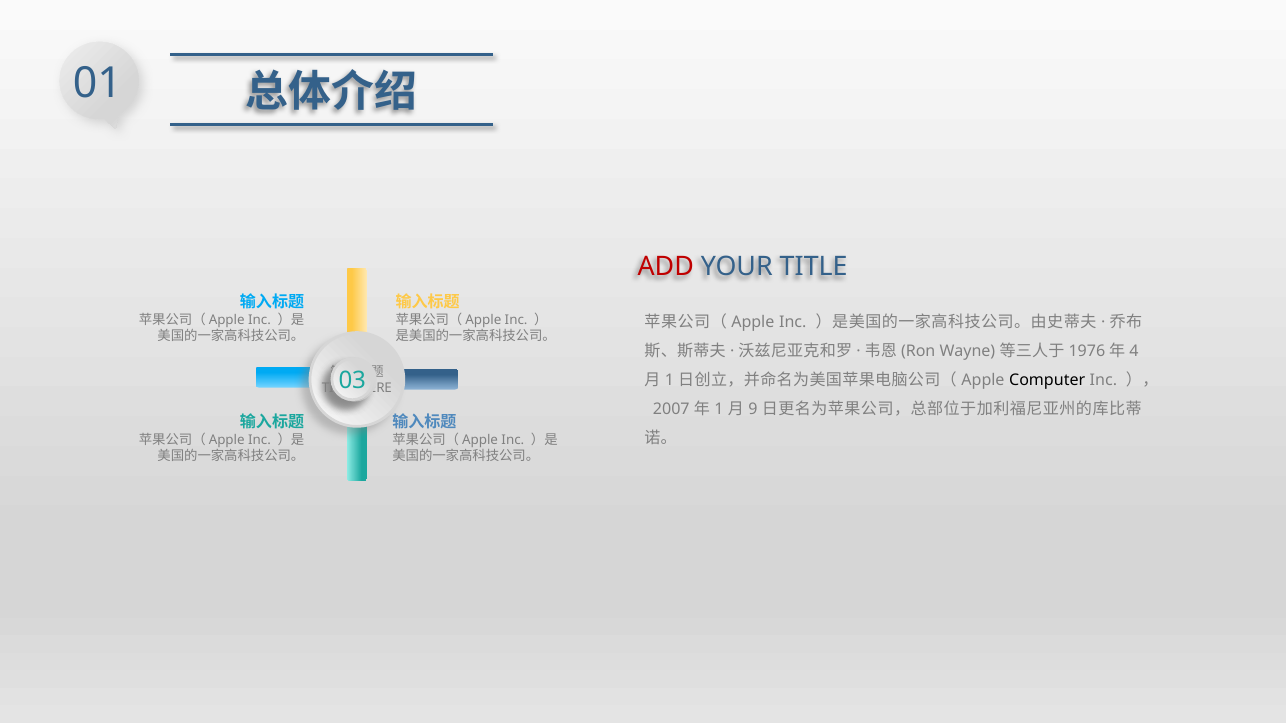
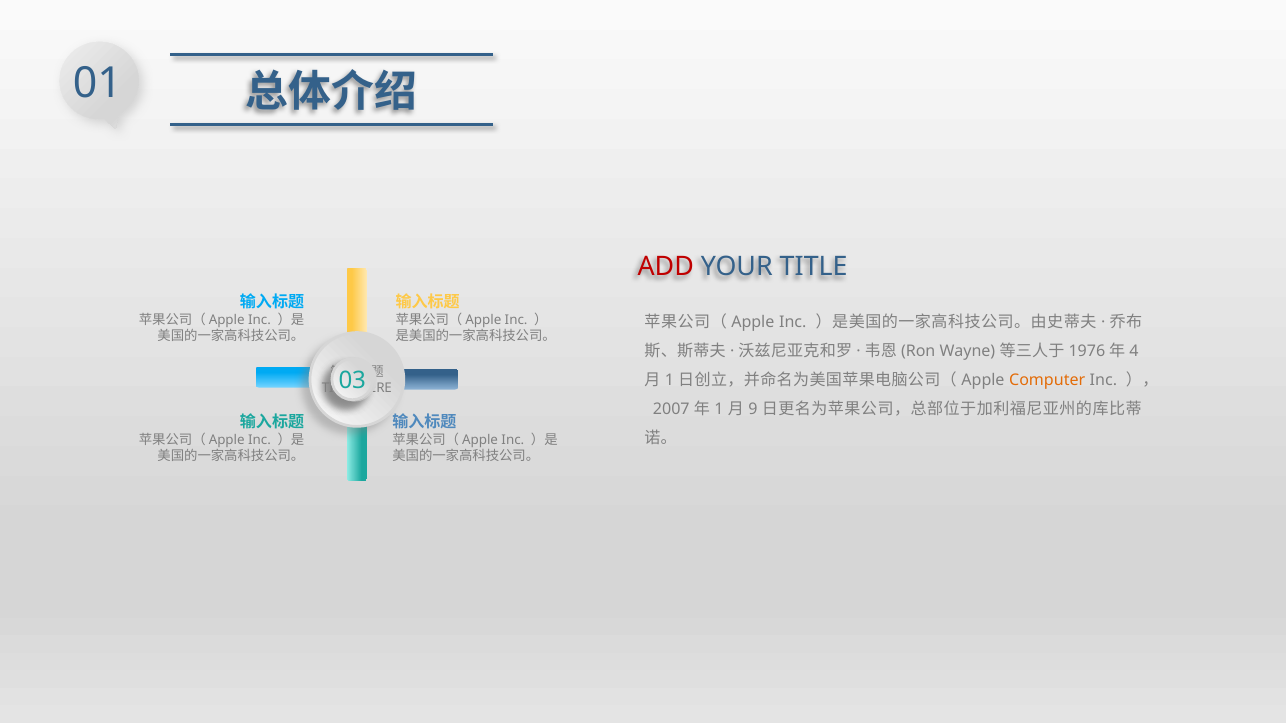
Computer colour: black -> orange
